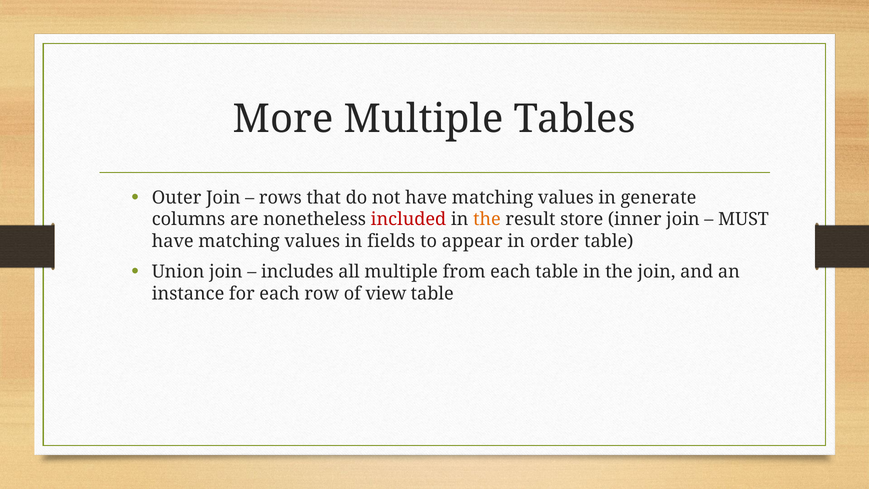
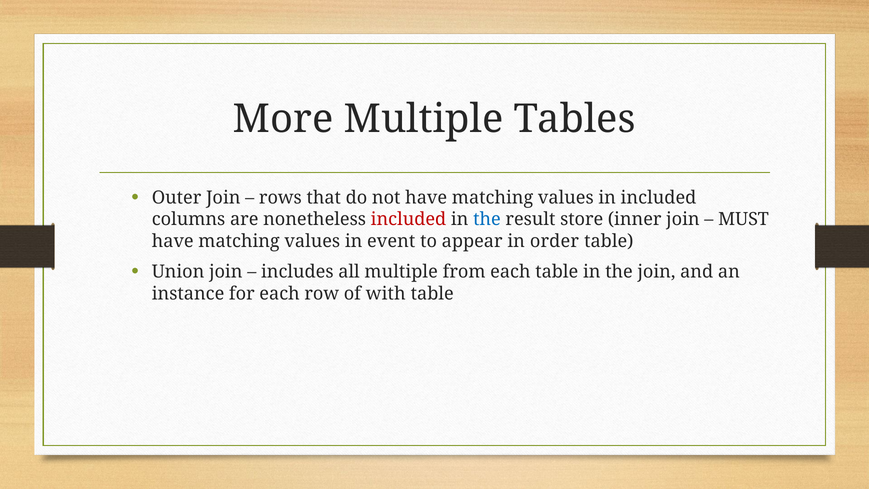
in generate: generate -> included
the at (487, 219) colour: orange -> blue
fields: fields -> event
view: view -> with
